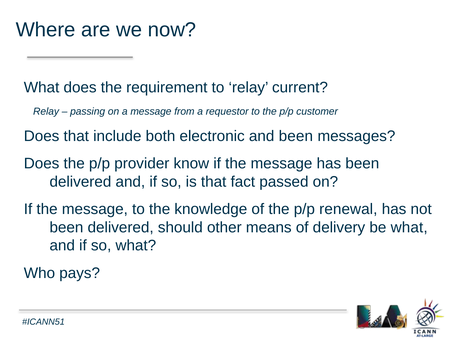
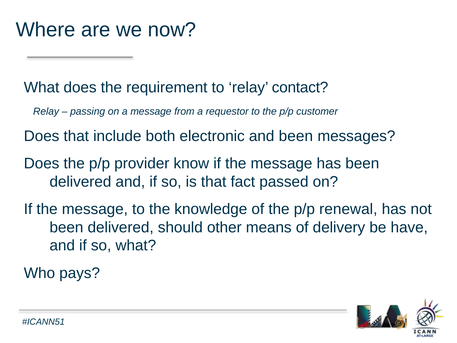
current: current -> contact
be what: what -> have
